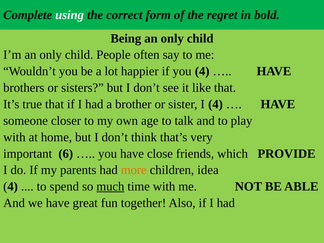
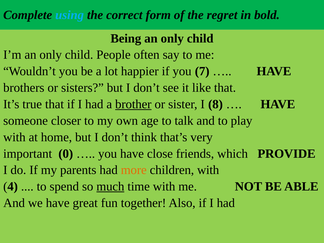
using colour: white -> light blue
you 4: 4 -> 7
brother underline: none -> present
I 4: 4 -> 8
6: 6 -> 0
children idea: idea -> with
